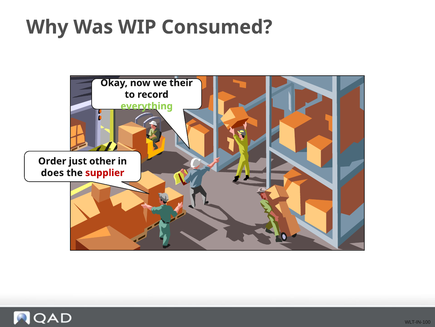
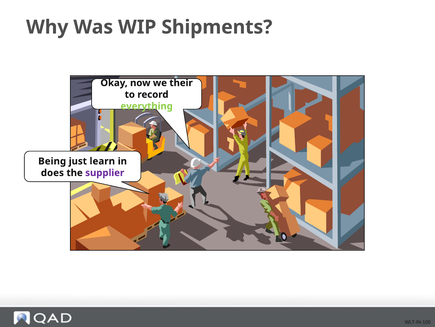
Consumed: Consumed -> Shipments
Order: Order -> Being
other: other -> learn
supplier colour: red -> purple
